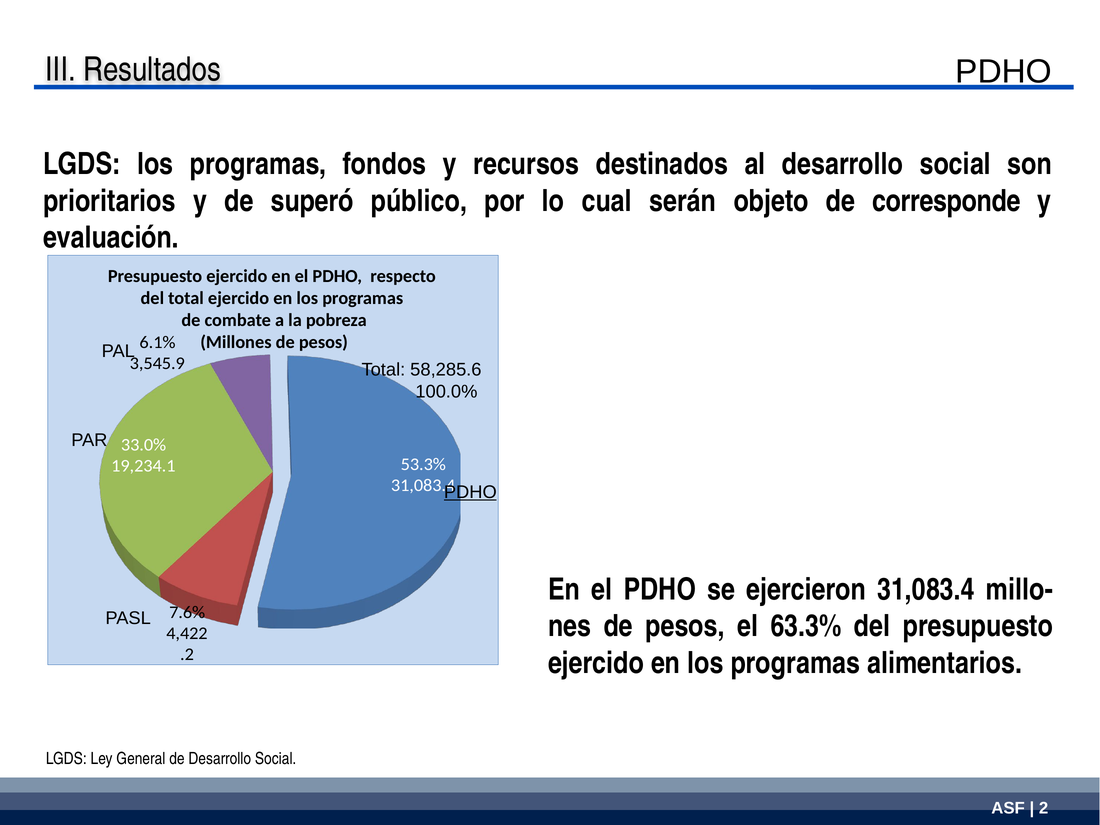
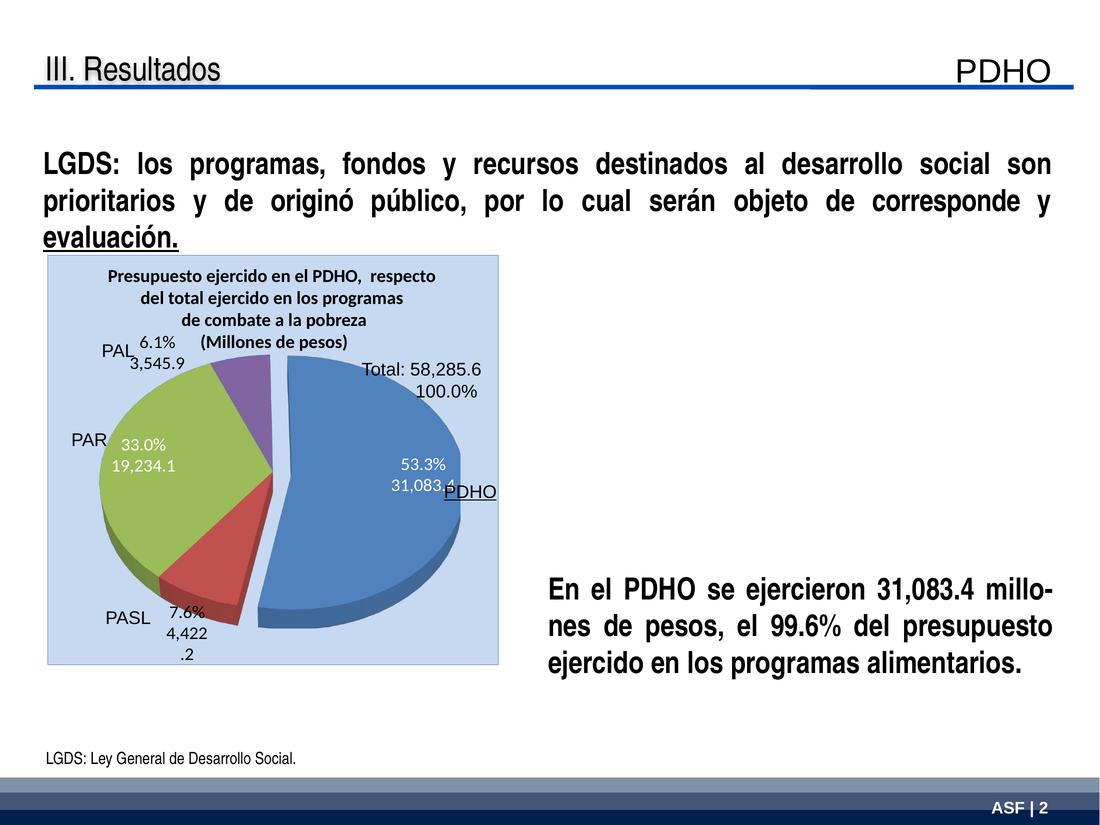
superó: superó -> originó
evaluación underline: none -> present
63.3%: 63.3% -> 99.6%
